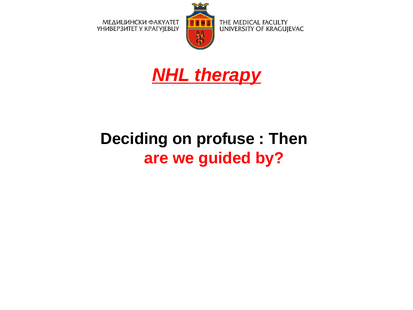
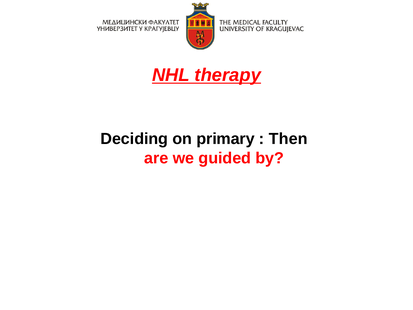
profuse: profuse -> primary
